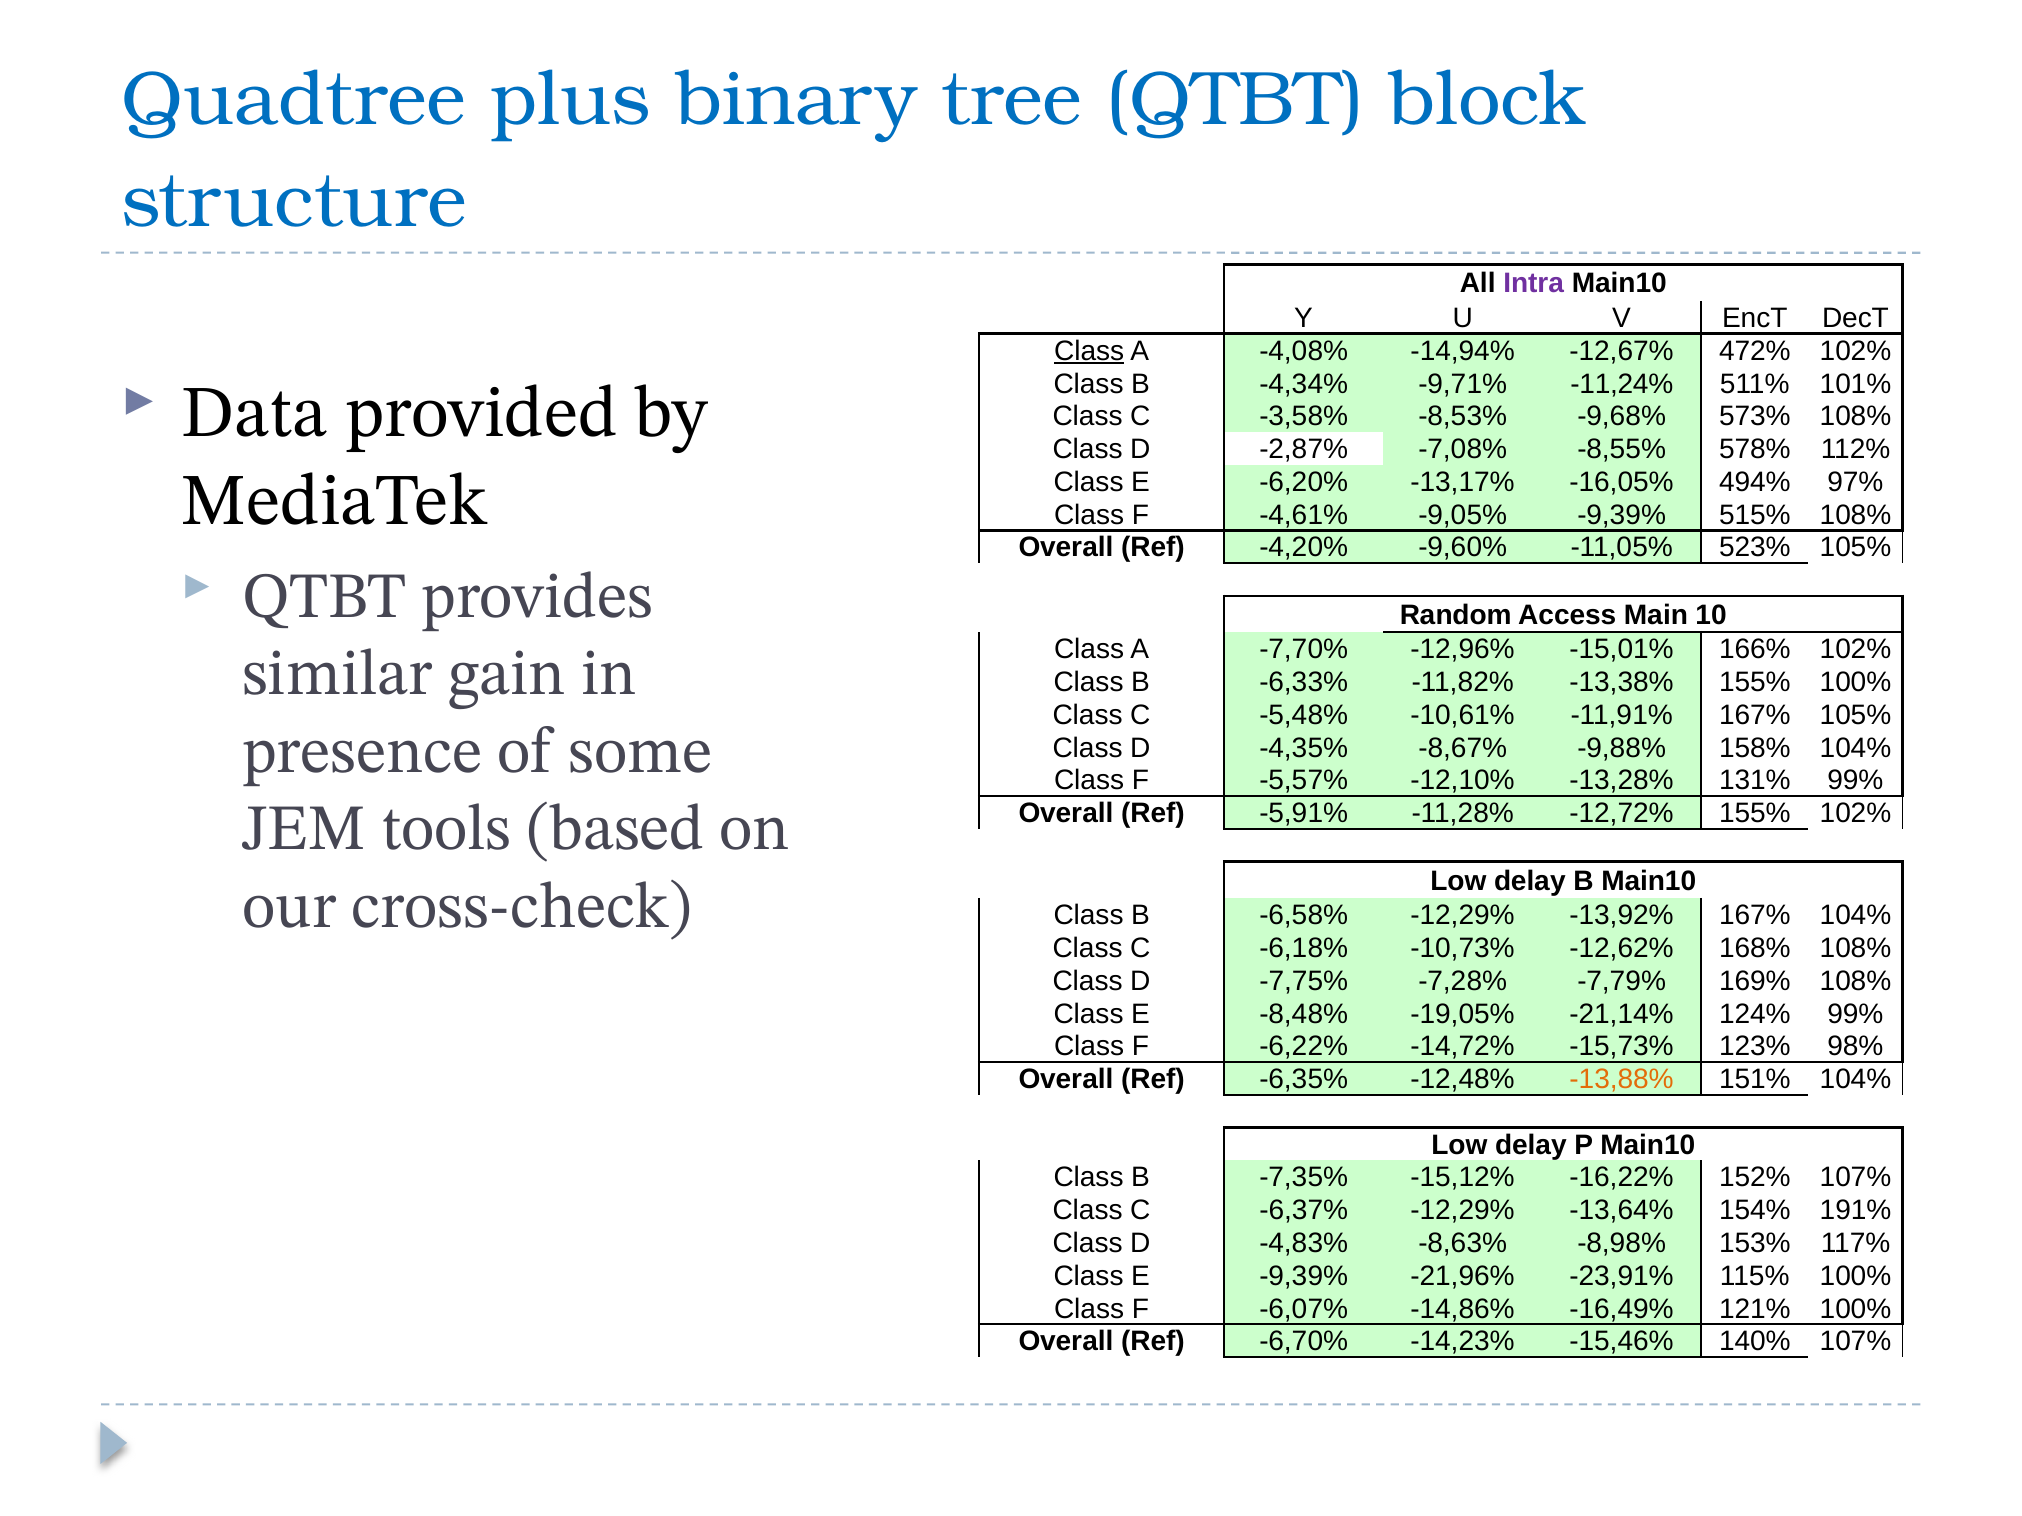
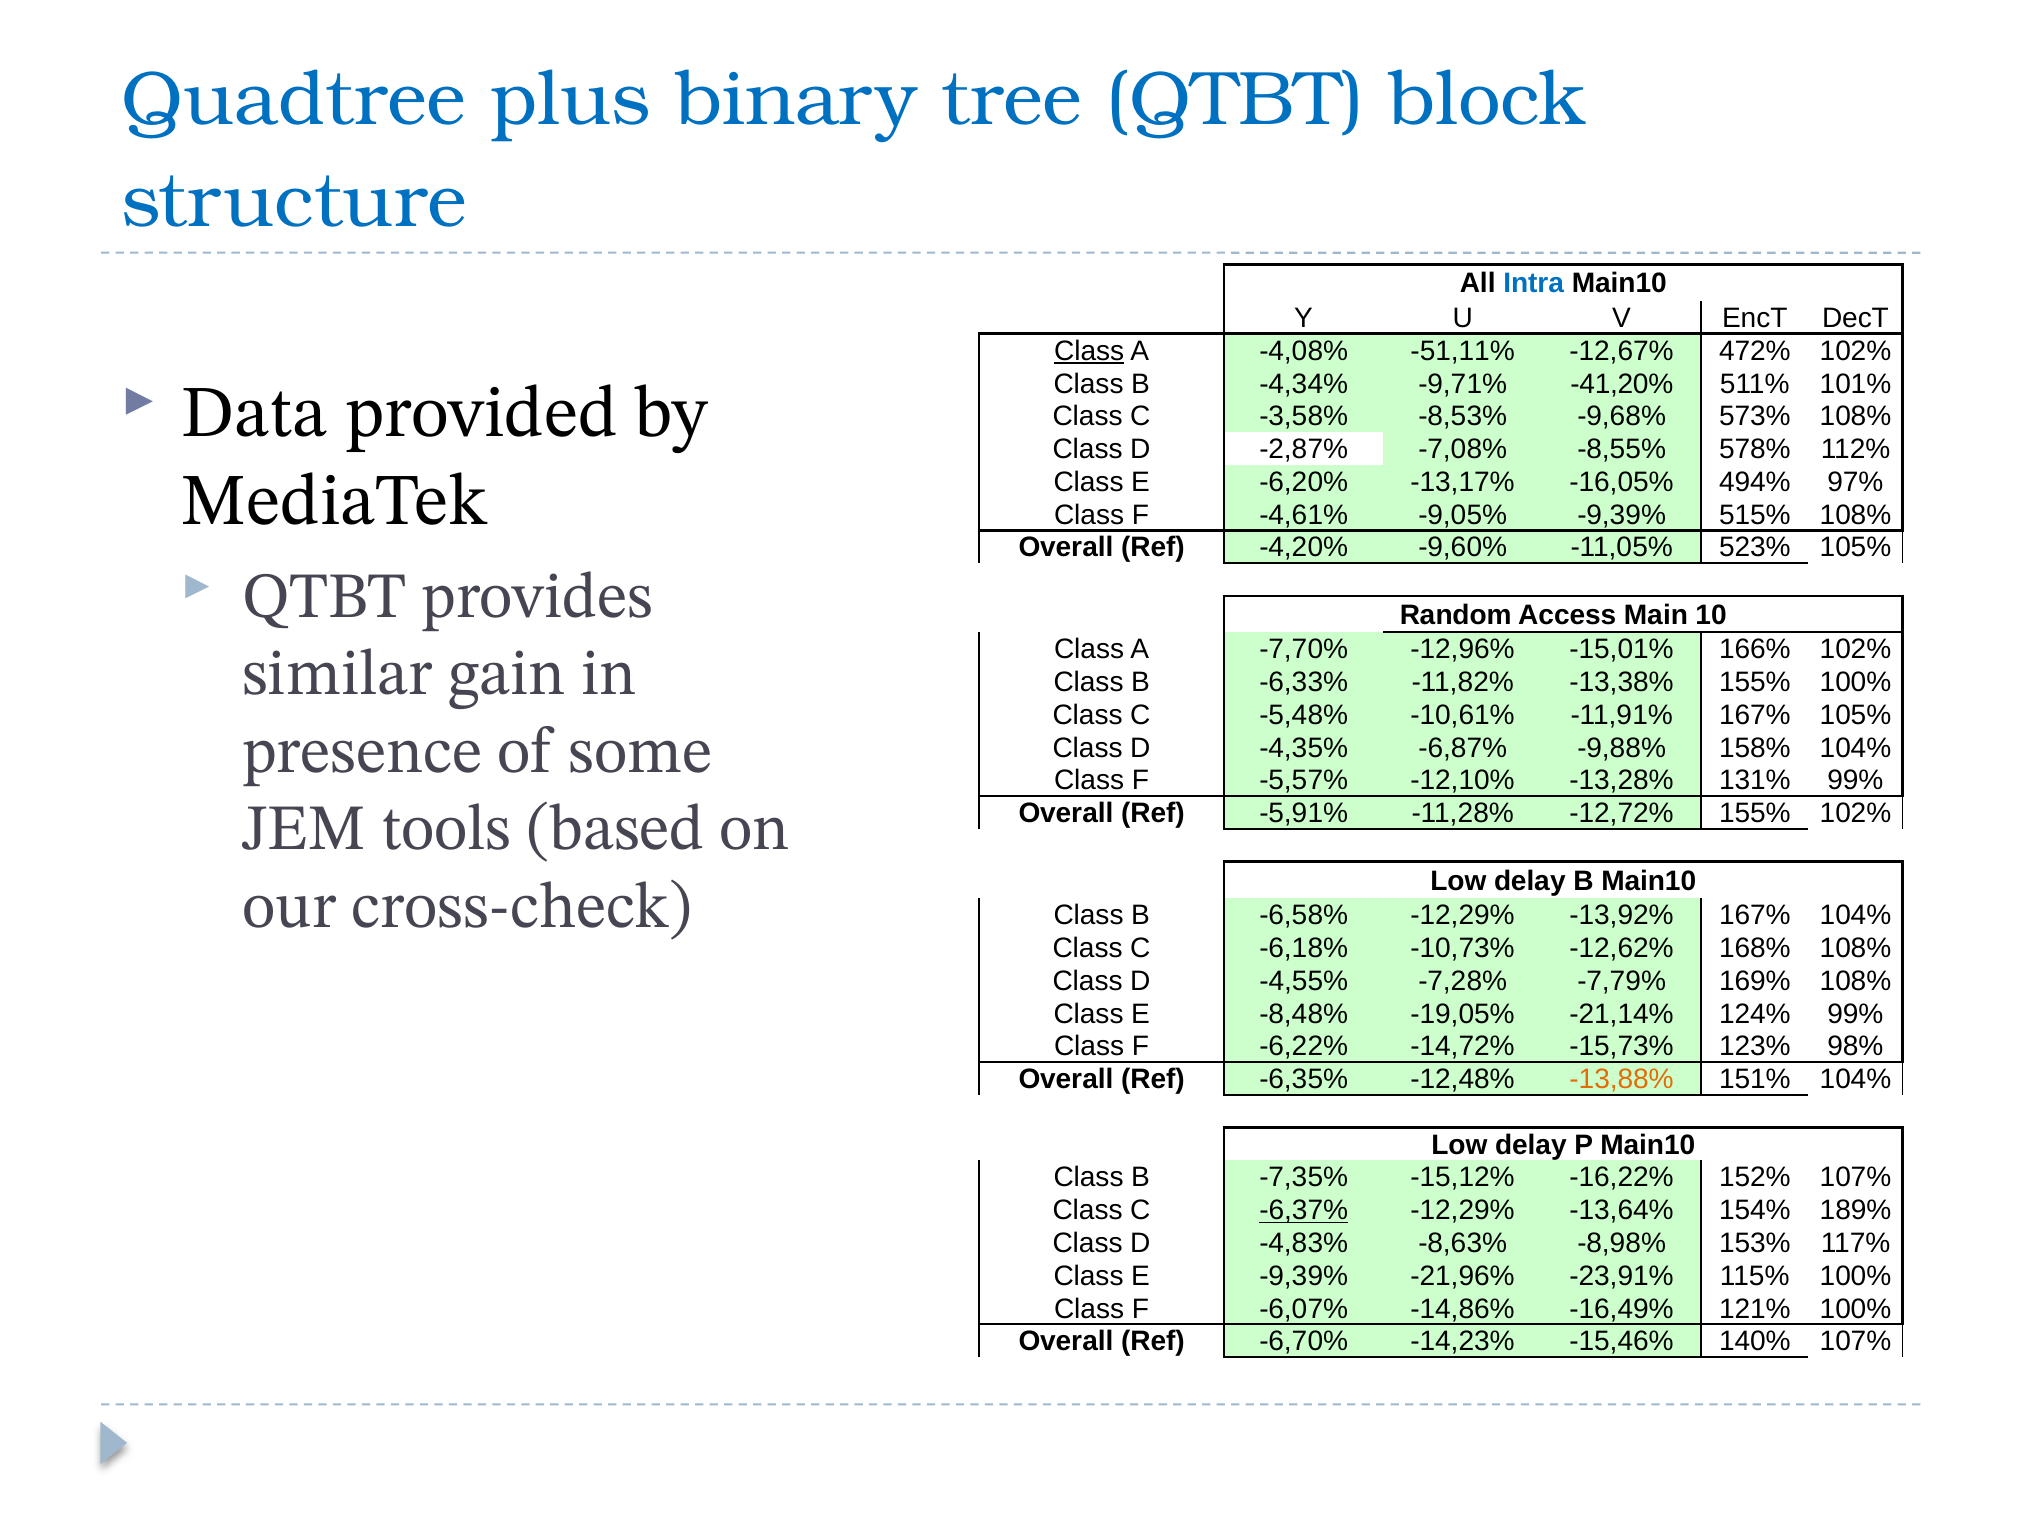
Intra colour: purple -> blue
-14,94%: -14,94% -> -51,11%
-11,24%: -11,24% -> -41,20%
-8,67%: -8,67% -> -6,87%
-7,75%: -7,75% -> -4,55%
-6,37% underline: none -> present
191%: 191% -> 189%
